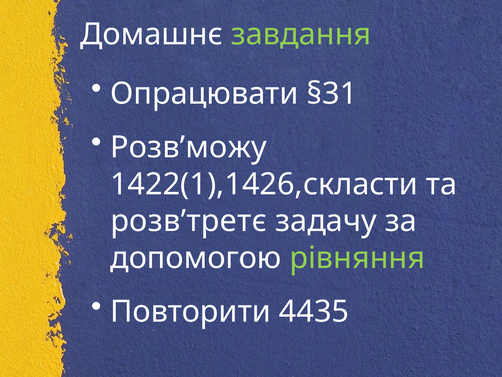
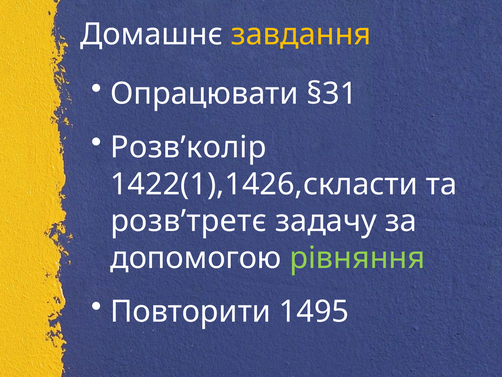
завдання colour: light green -> yellow
Розв’можу: Розв’можу -> Розв’колір
4435: 4435 -> 1495
